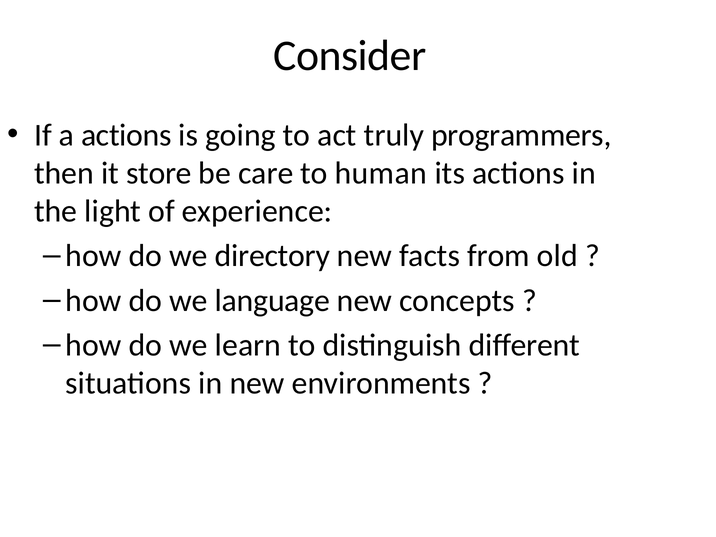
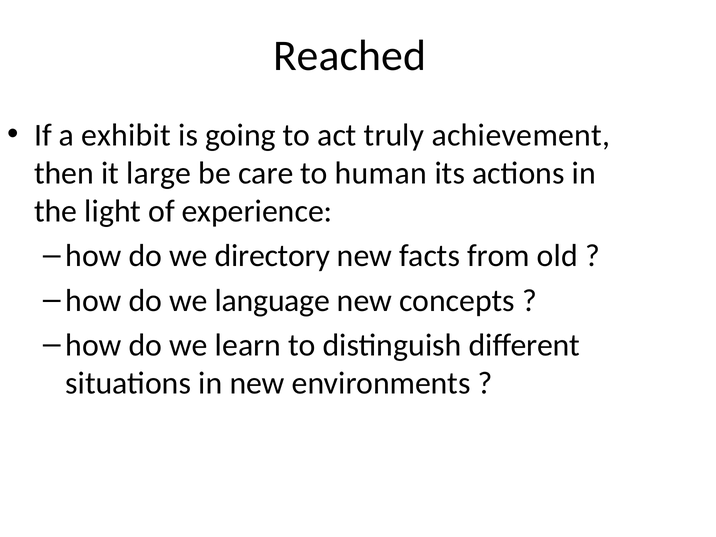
Consider: Consider -> Reached
a actions: actions -> exhibit
programmers: programmers -> achievement
store: store -> large
